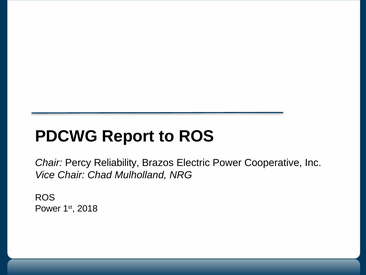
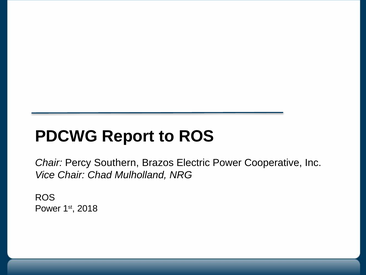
Reliability: Reliability -> Southern
